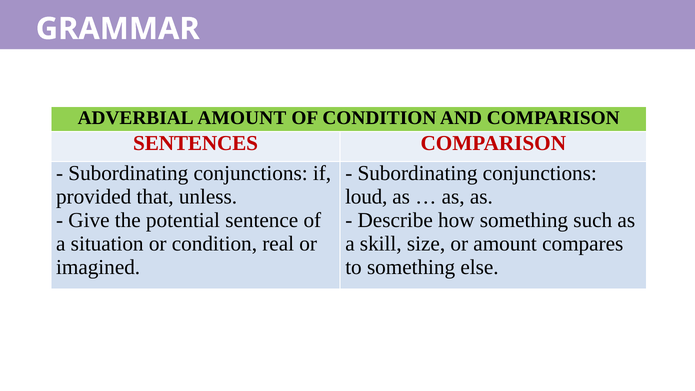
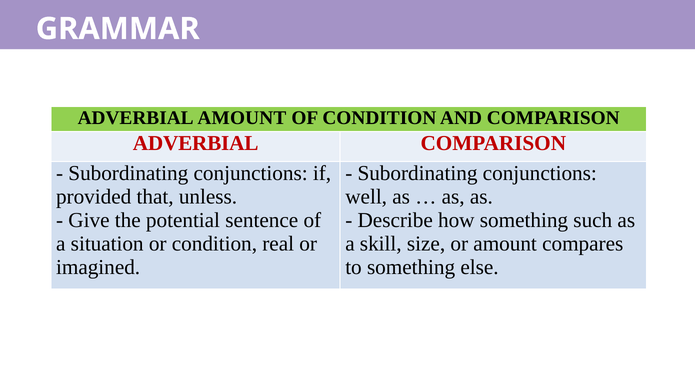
SENTENCES at (196, 143): SENTENCES -> ADVERBIAL
loud: loud -> well
